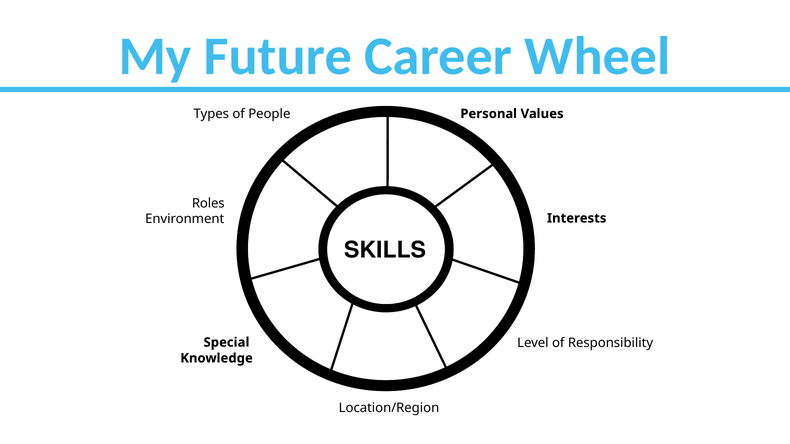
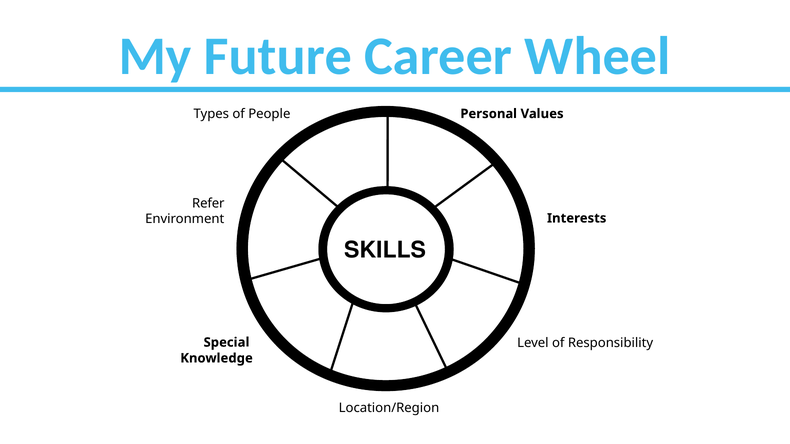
Roles: Roles -> Refer
